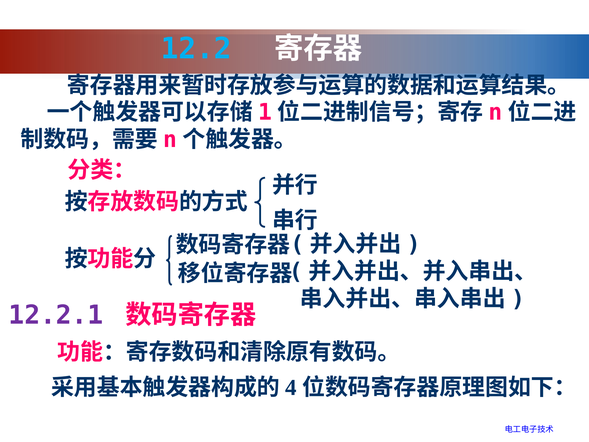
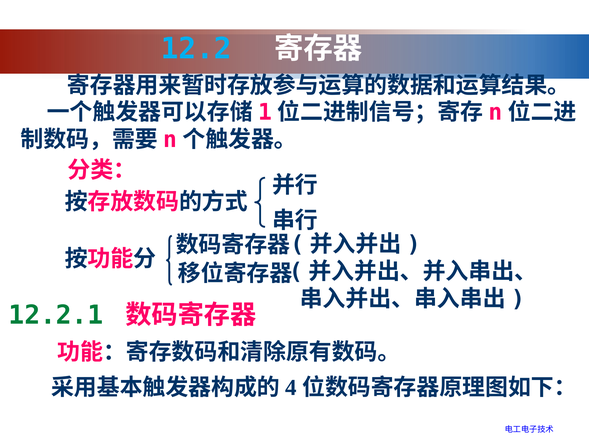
12.2.1 colour: purple -> green
